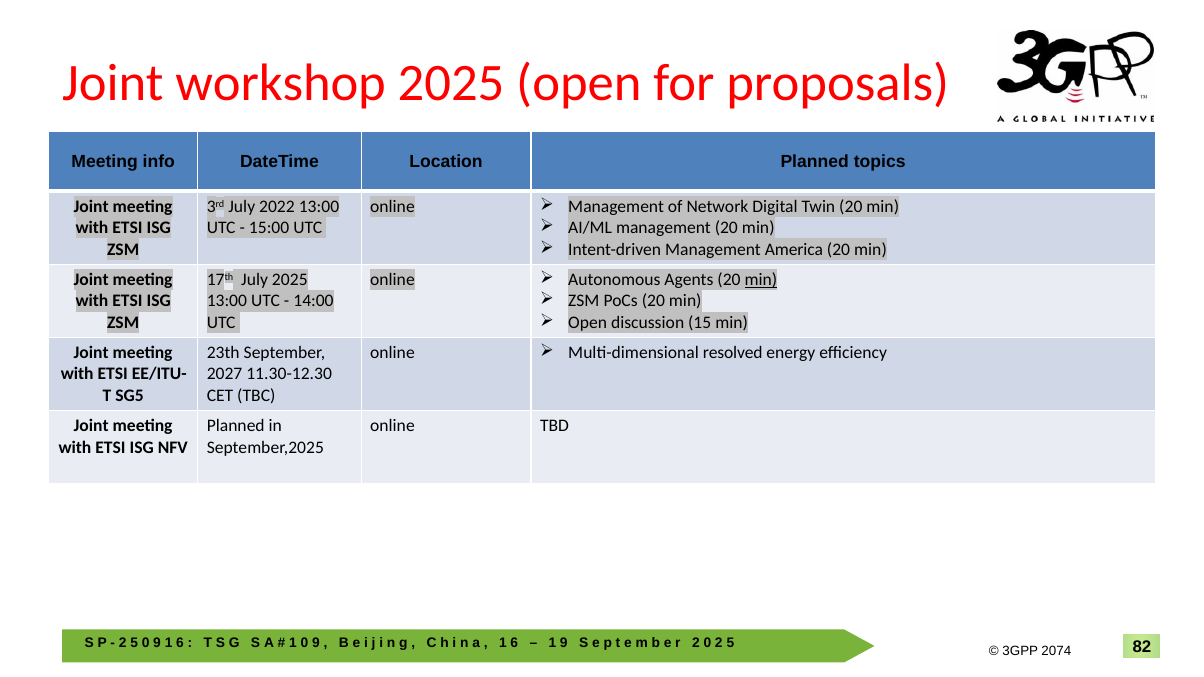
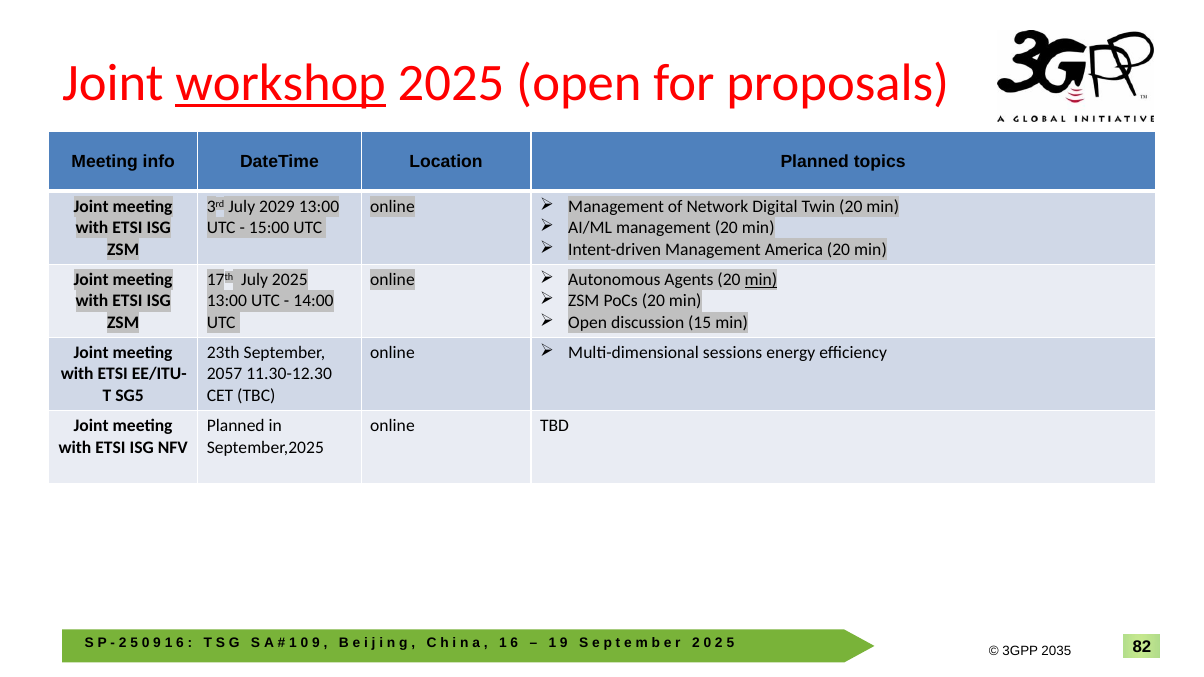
workshop underline: none -> present
2022: 2022 -> 2029
resolved: resolved -> sessions
2027: 2027 -> 2057
2074: 2074 -> 2035
